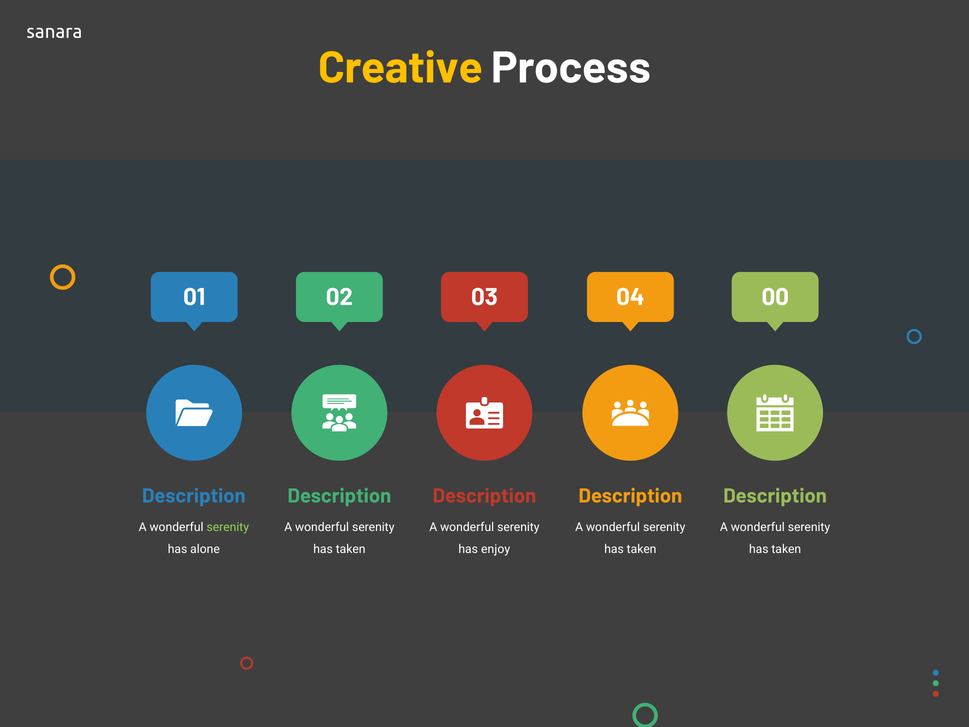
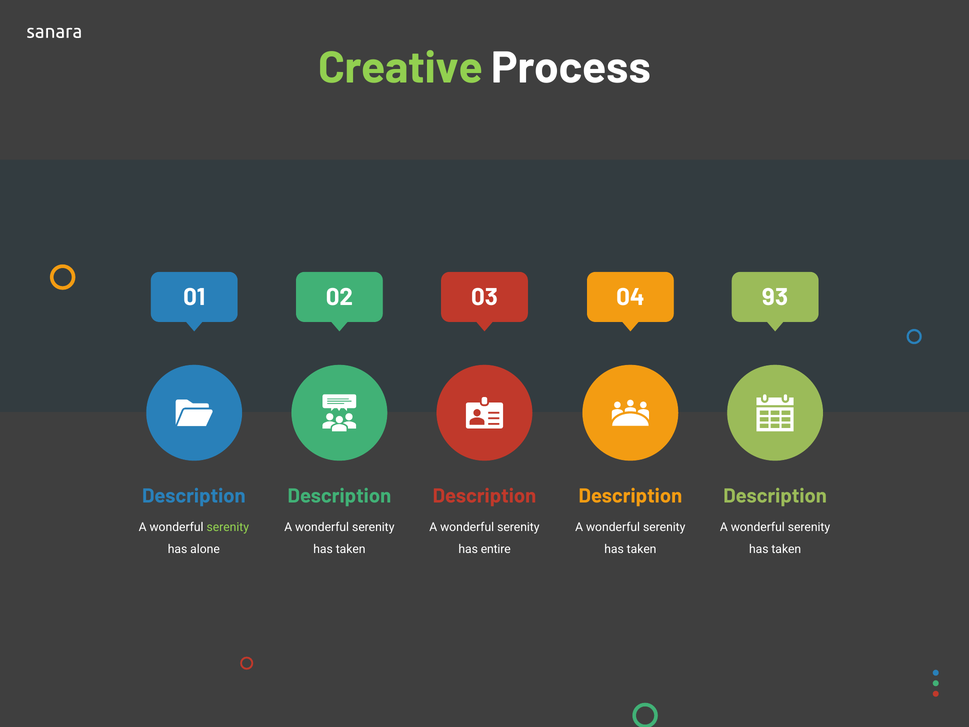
Creative colour: yellow -> light green
00: 00 -> 93
enjoy: enjoy -> entire
